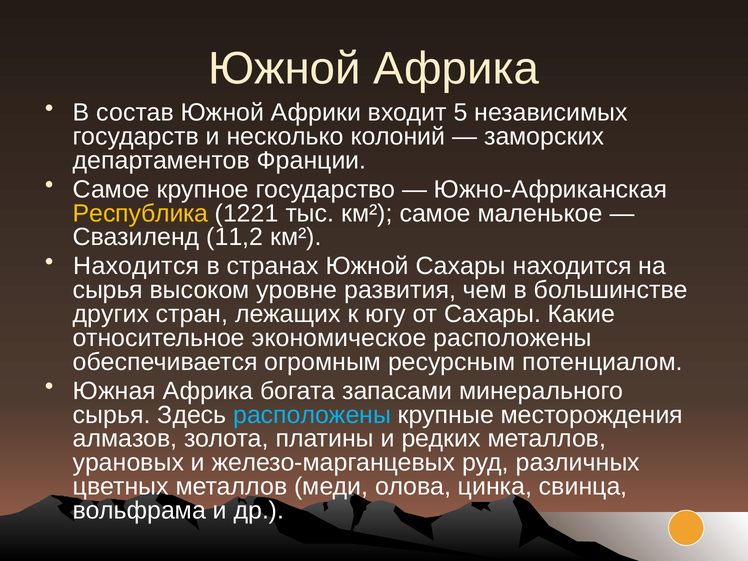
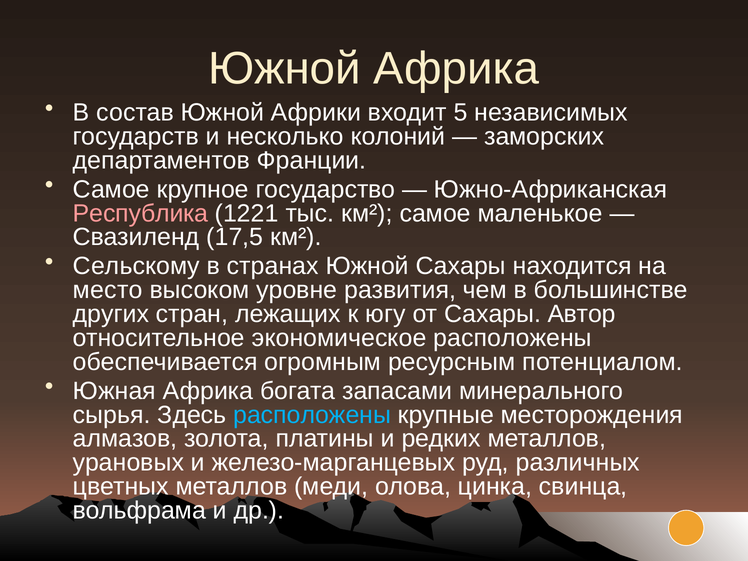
Республика colour: yellow -> pink
11,2: 11,2 -> 17,5
Находится at (136, 266): Находится -> Сельскому
сырья at (108, 290): сырья -> место
Какие: Какие -> Автор
